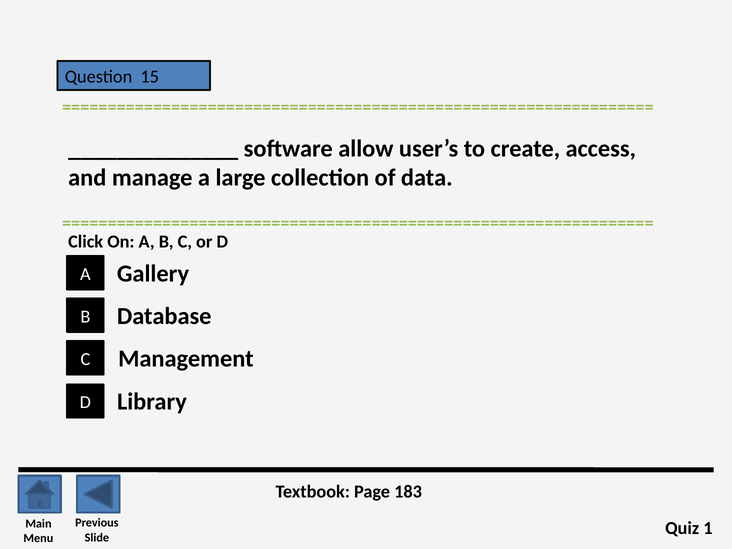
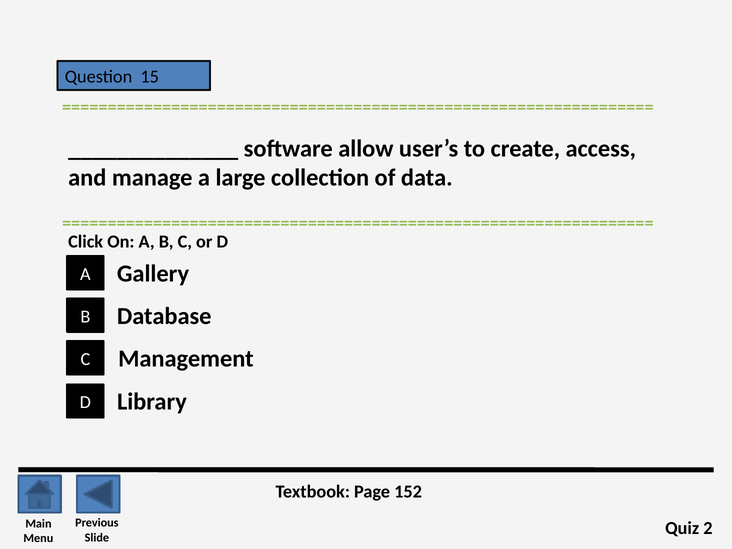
183: 183 -> 152
1: 1 -> 2
